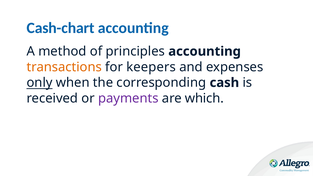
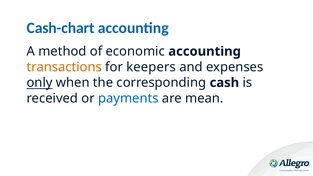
principles: principles -> economic
payments colour: purple -> blue
which: which -> mean
